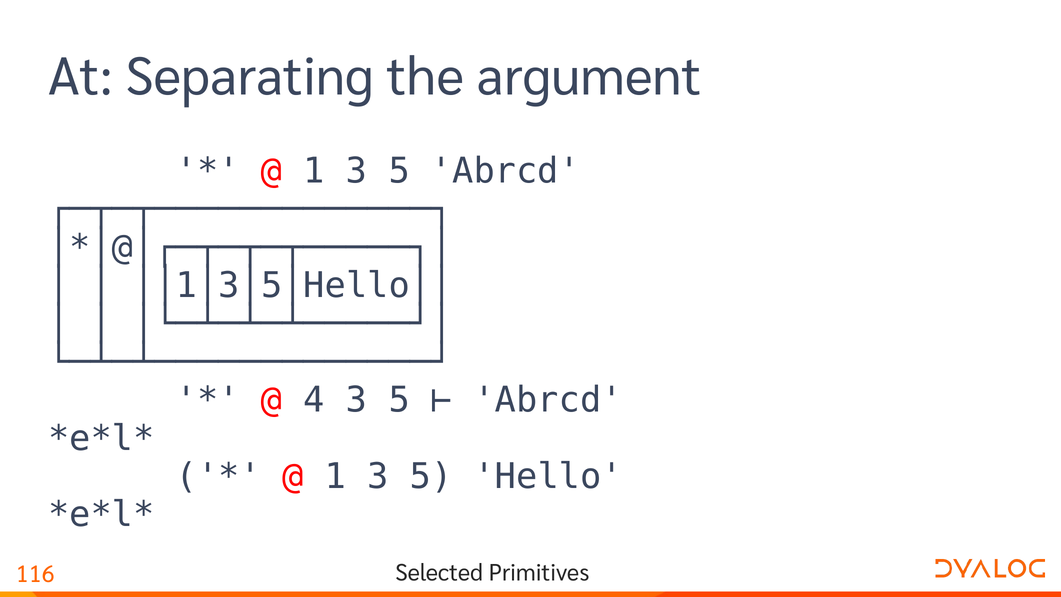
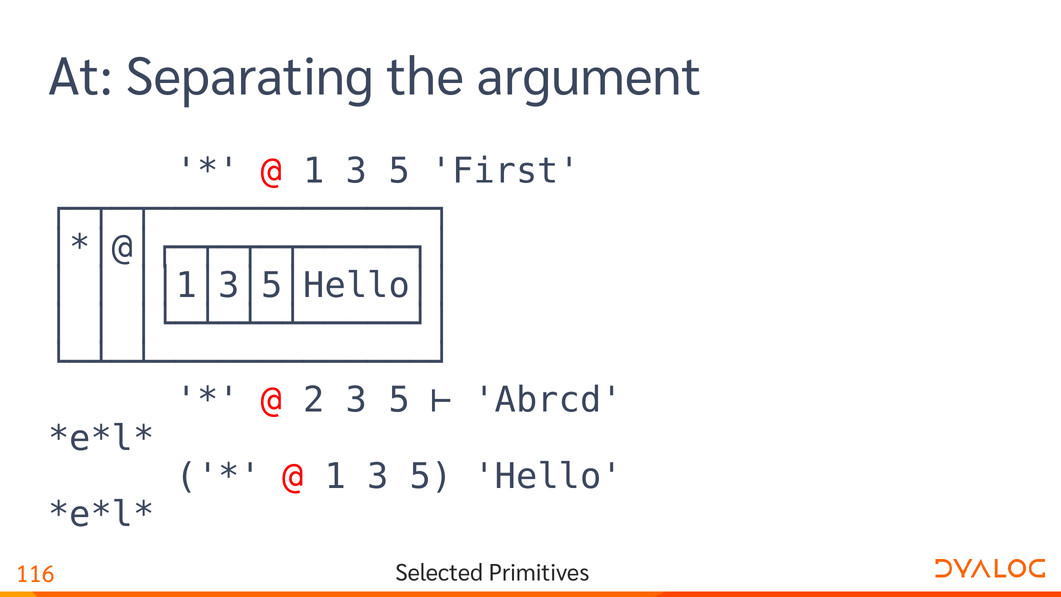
5 Abrcd: Abrcd -> First
4: 4 -> 2
